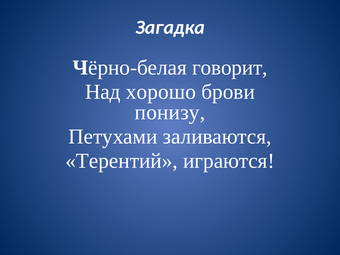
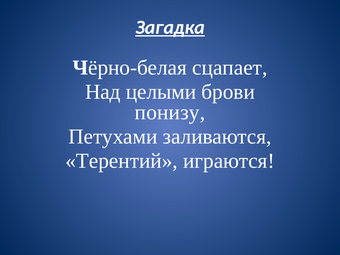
Загадка underline: none -> present
говорит: говорит -> сцапает
хорошо: хорошо -> целыми
